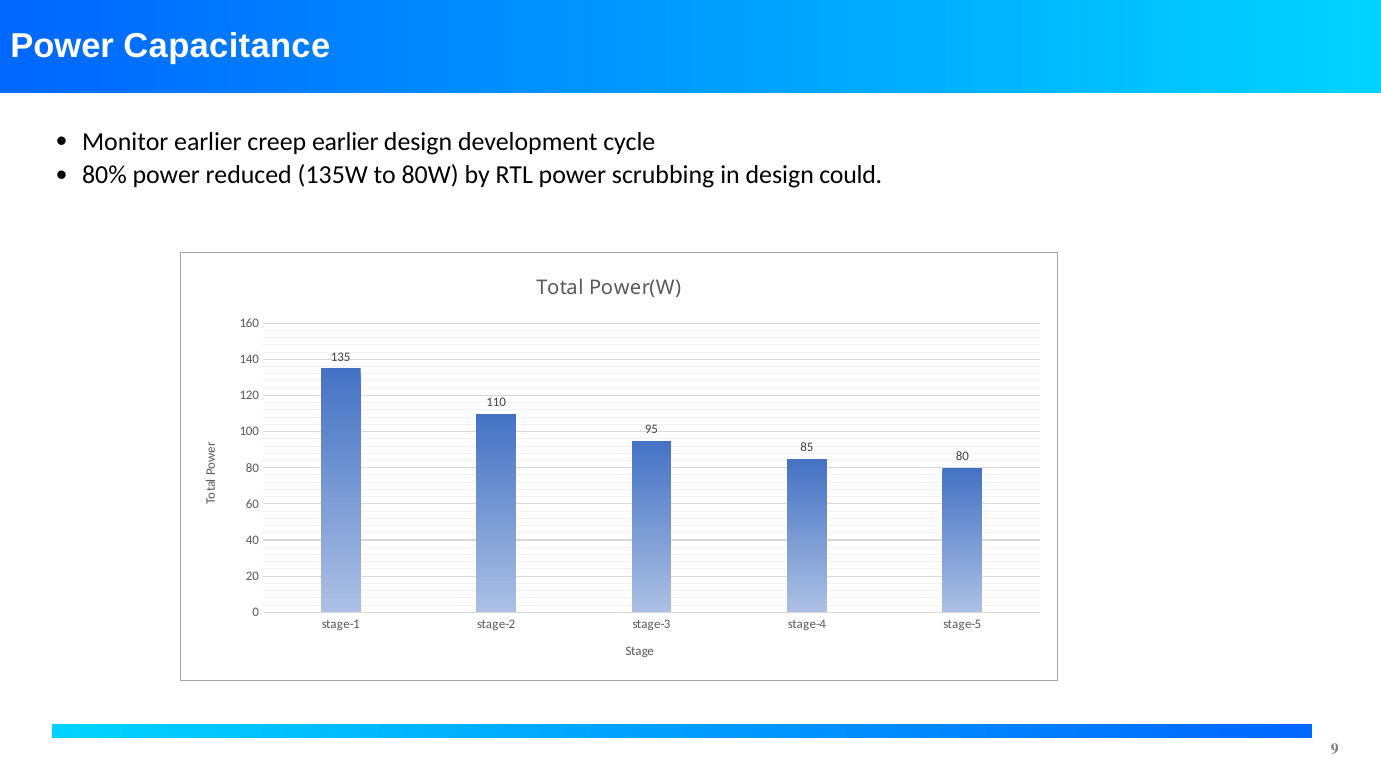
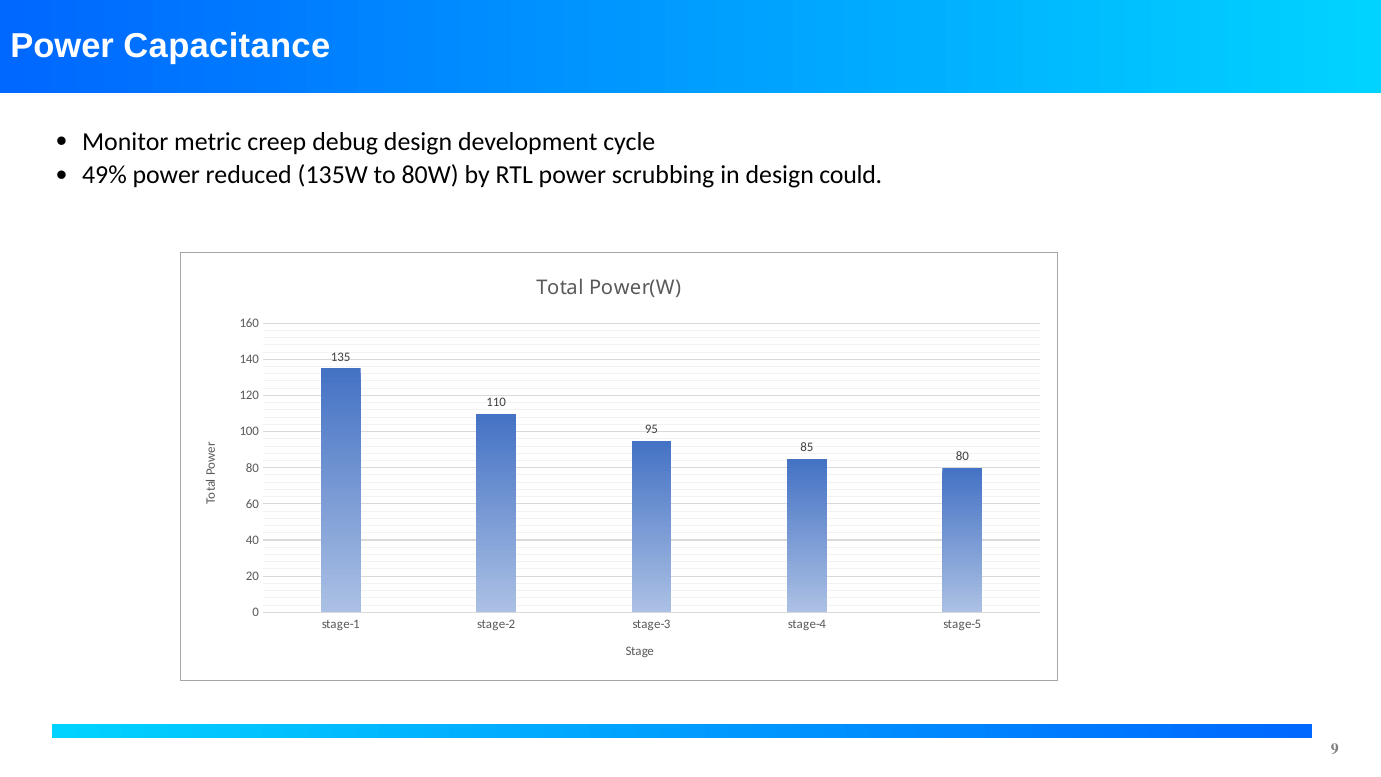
Monitor earlier: earlier -> metric
creep earlier: earlier -> debug
80%: 80% -> 49%
